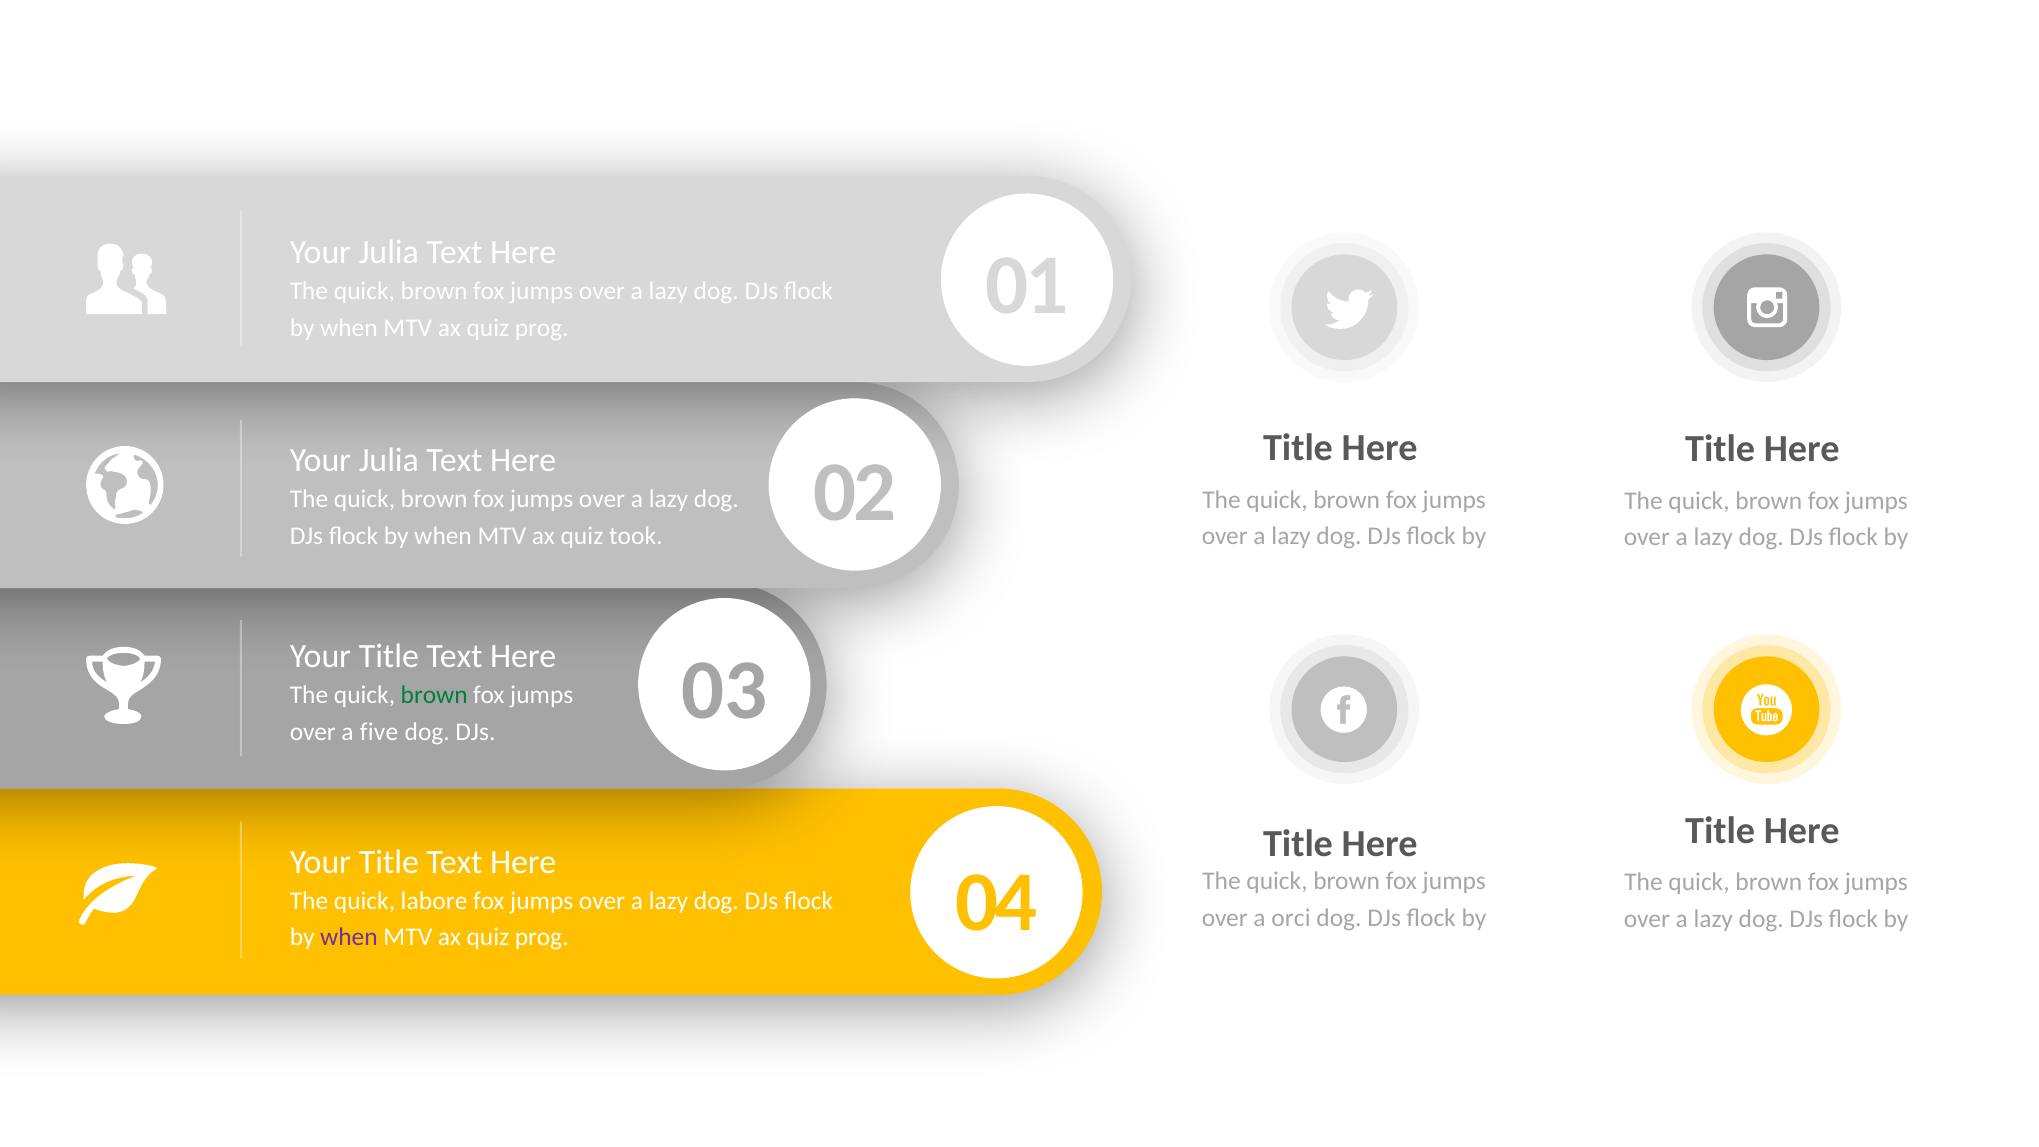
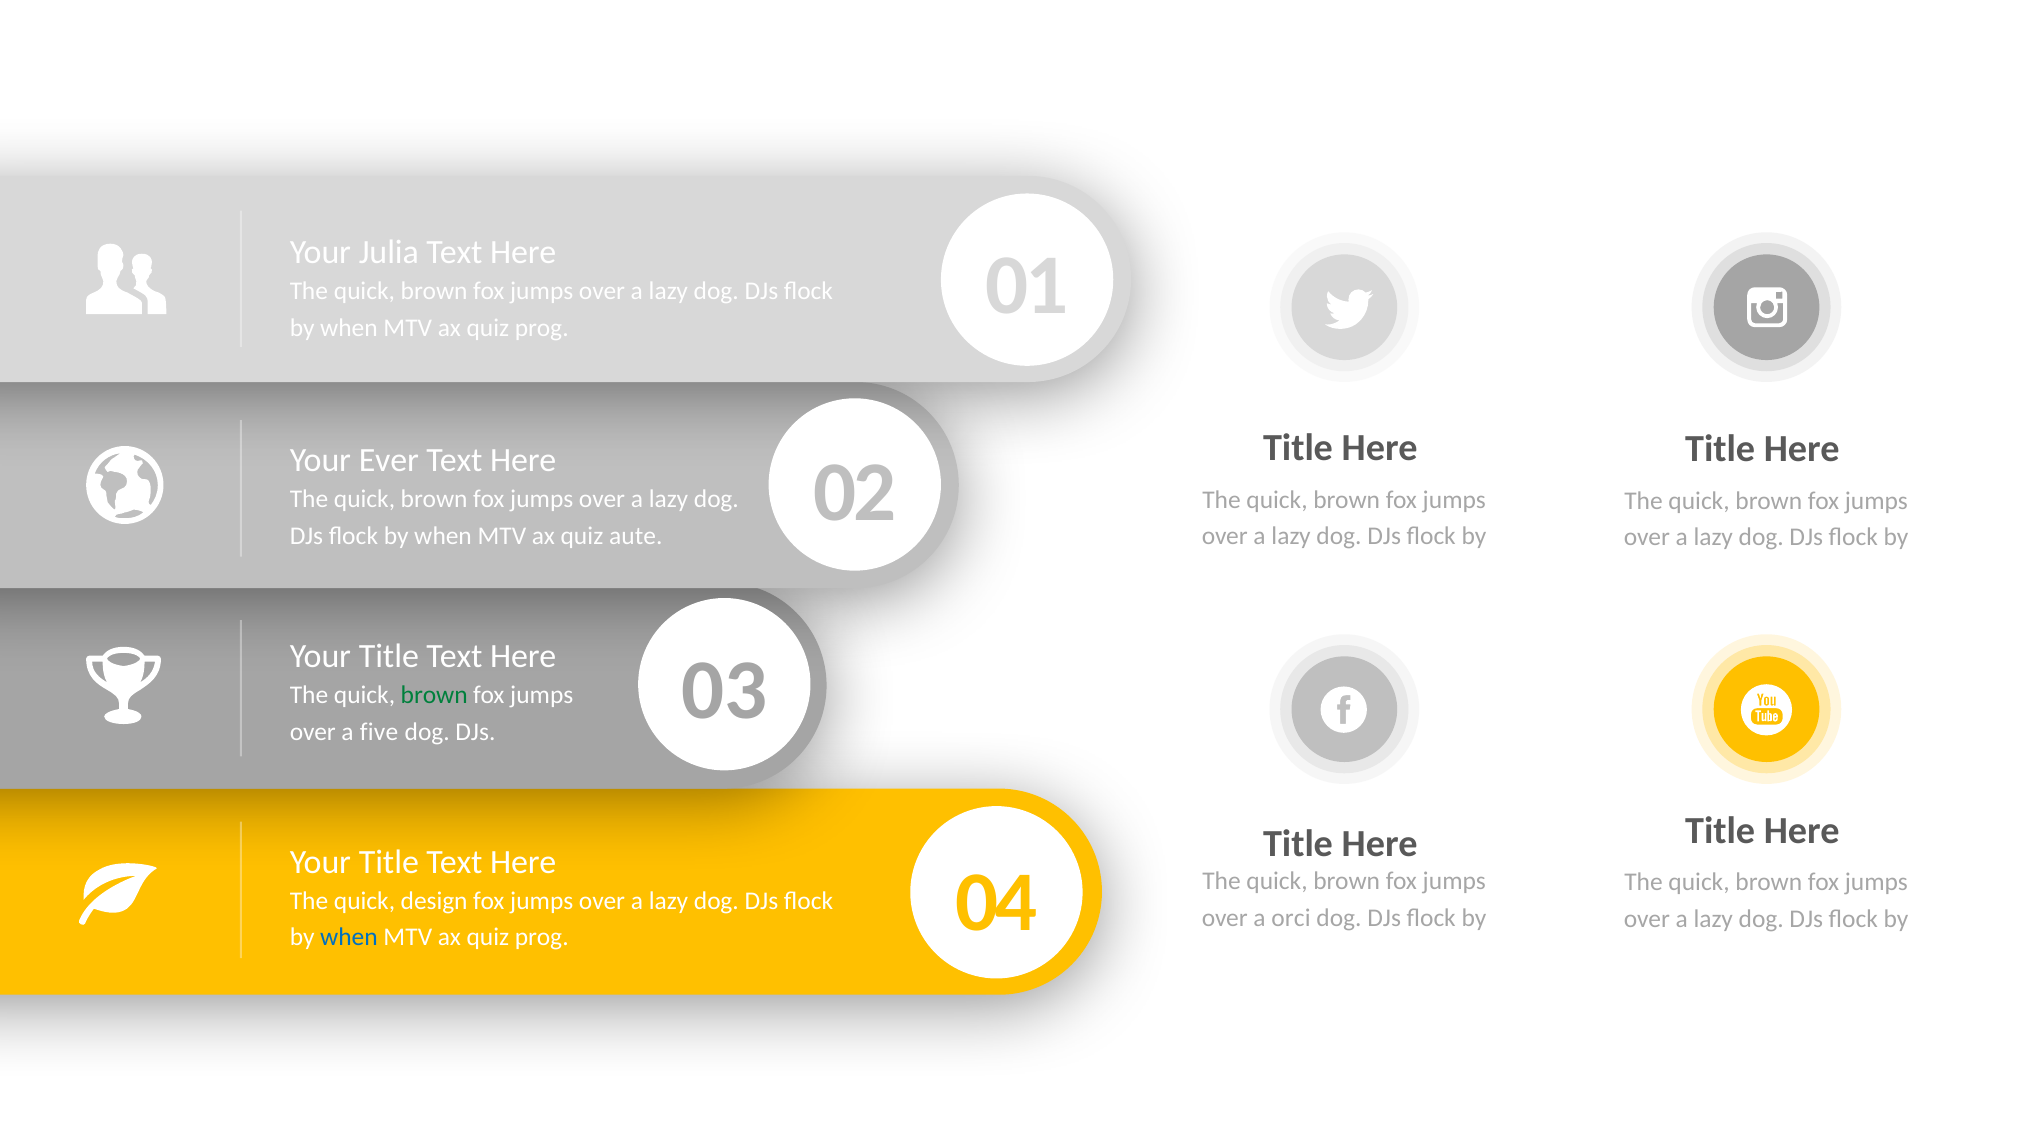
Julia at (389, 460): Julia -> Ever
took: took -> aute
labore: labore -> design
when at (349, 937) colour: purple -> blue
